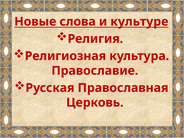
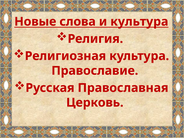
и культуре: культуре -> культура
